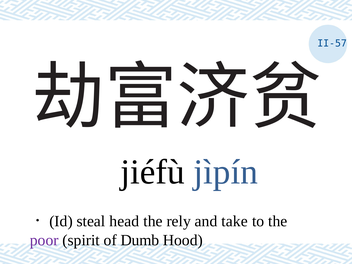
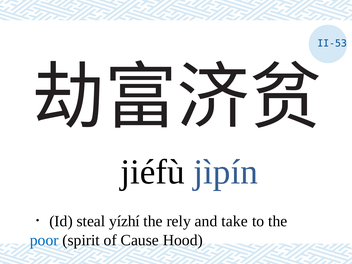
II-57: II-57 -> II-53
head: head -> yízhí
poor colour: purple -> blue
Dumb: Dumb -> Cause
